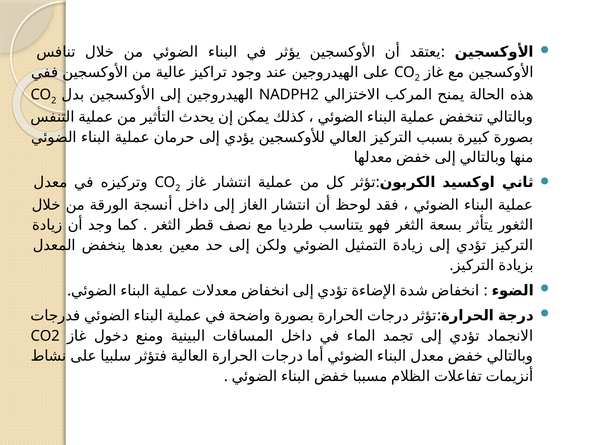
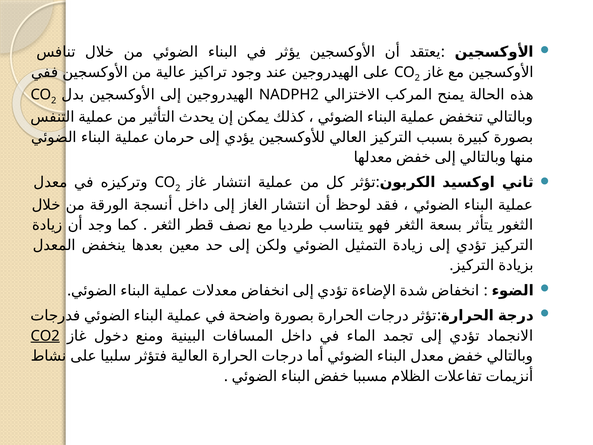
CO2 underline: none -> present
